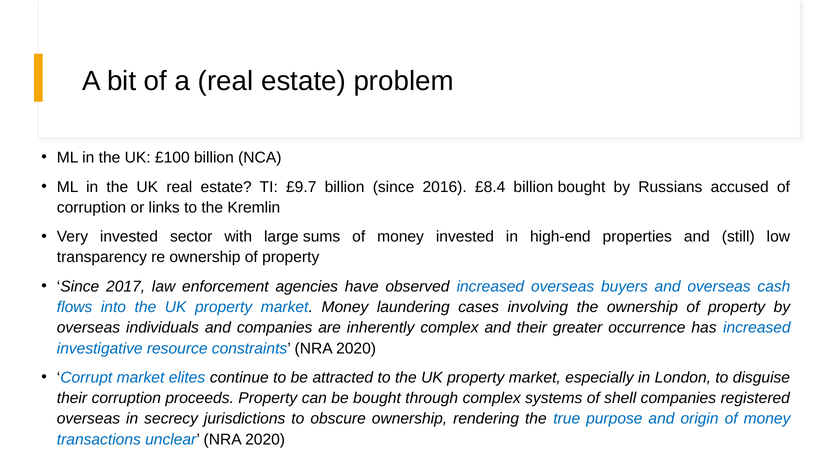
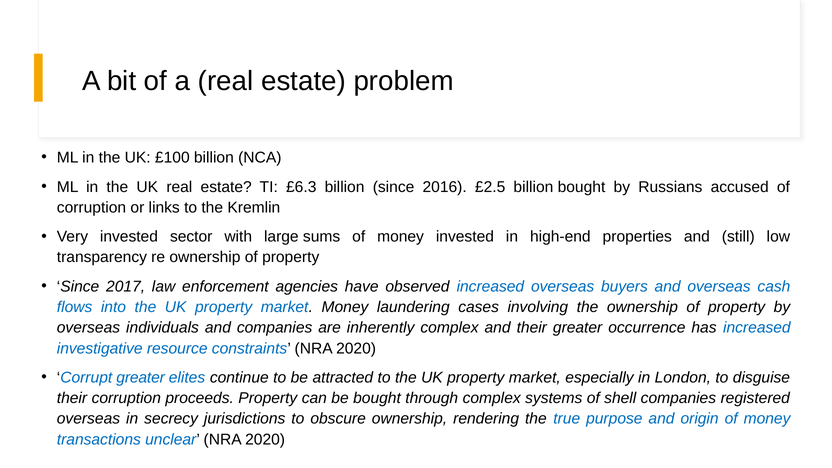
£9.7: £9.7 -> £6.3
£8.4: £8.4 -> £2.5
Corrupt market: market -> greater
